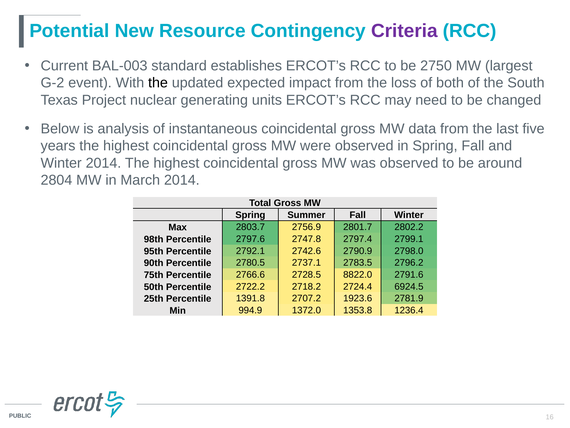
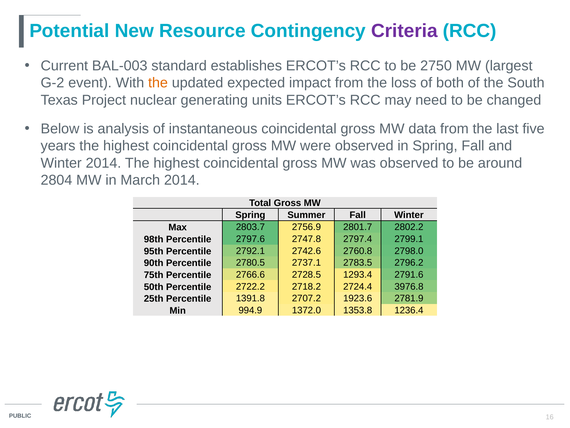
the at (158, 83) colour: black -> orange
2790.9: 2790.9 -> 2760.8
8822.0: 8822.0 -> 1293.4
6924.5: 6924.5 -> 3976.8
